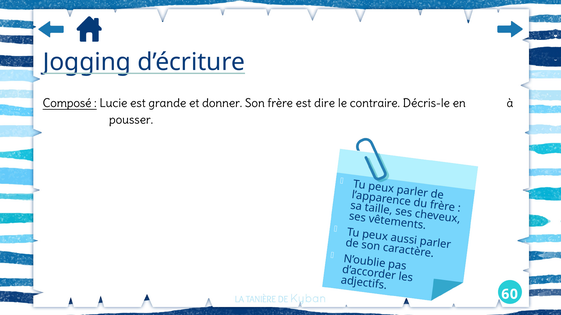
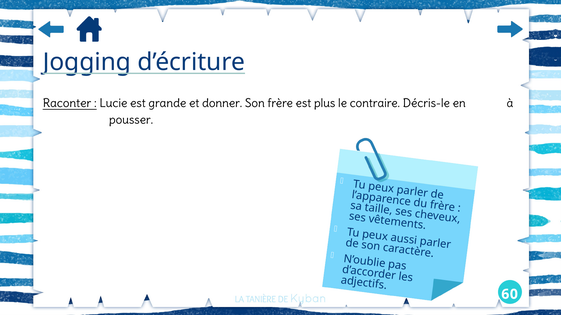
Composé: Composé -> Raconter
dire: dire -> plus
